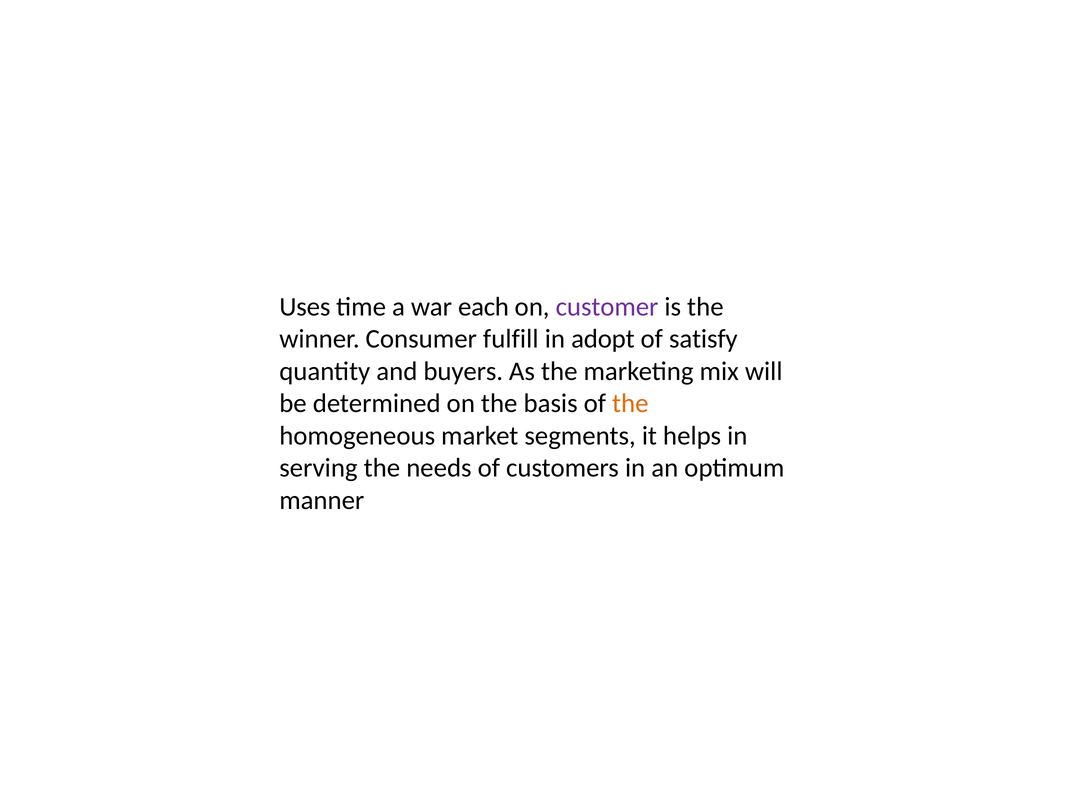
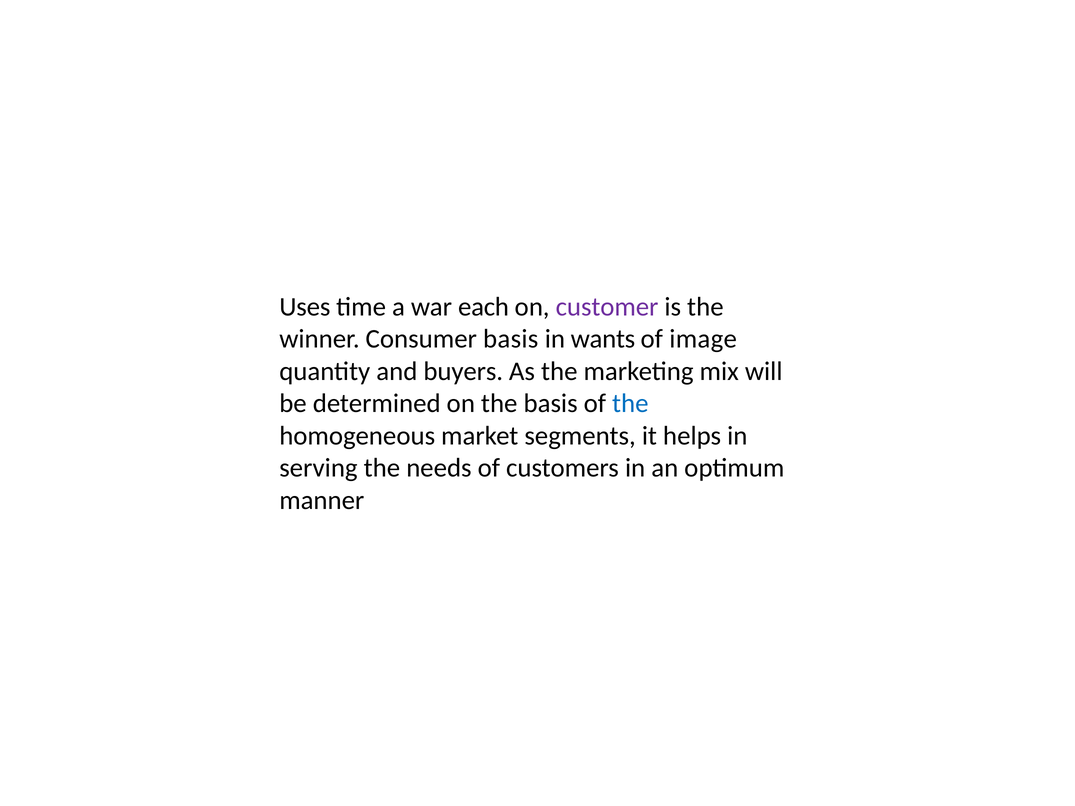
Consumer fulfill: fulfill -> basis
adopt: adopt -> wants
satisfy: satisfy -> image
the at (630, 404) colour: orange -> blue
